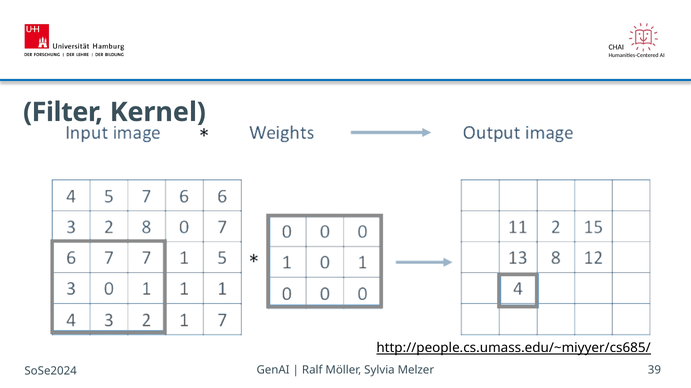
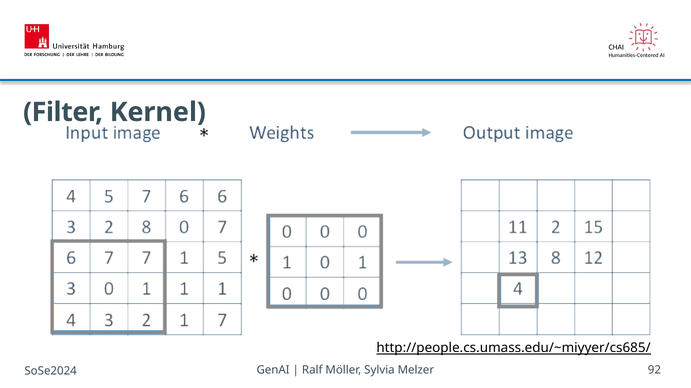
39: 39 -> 92
